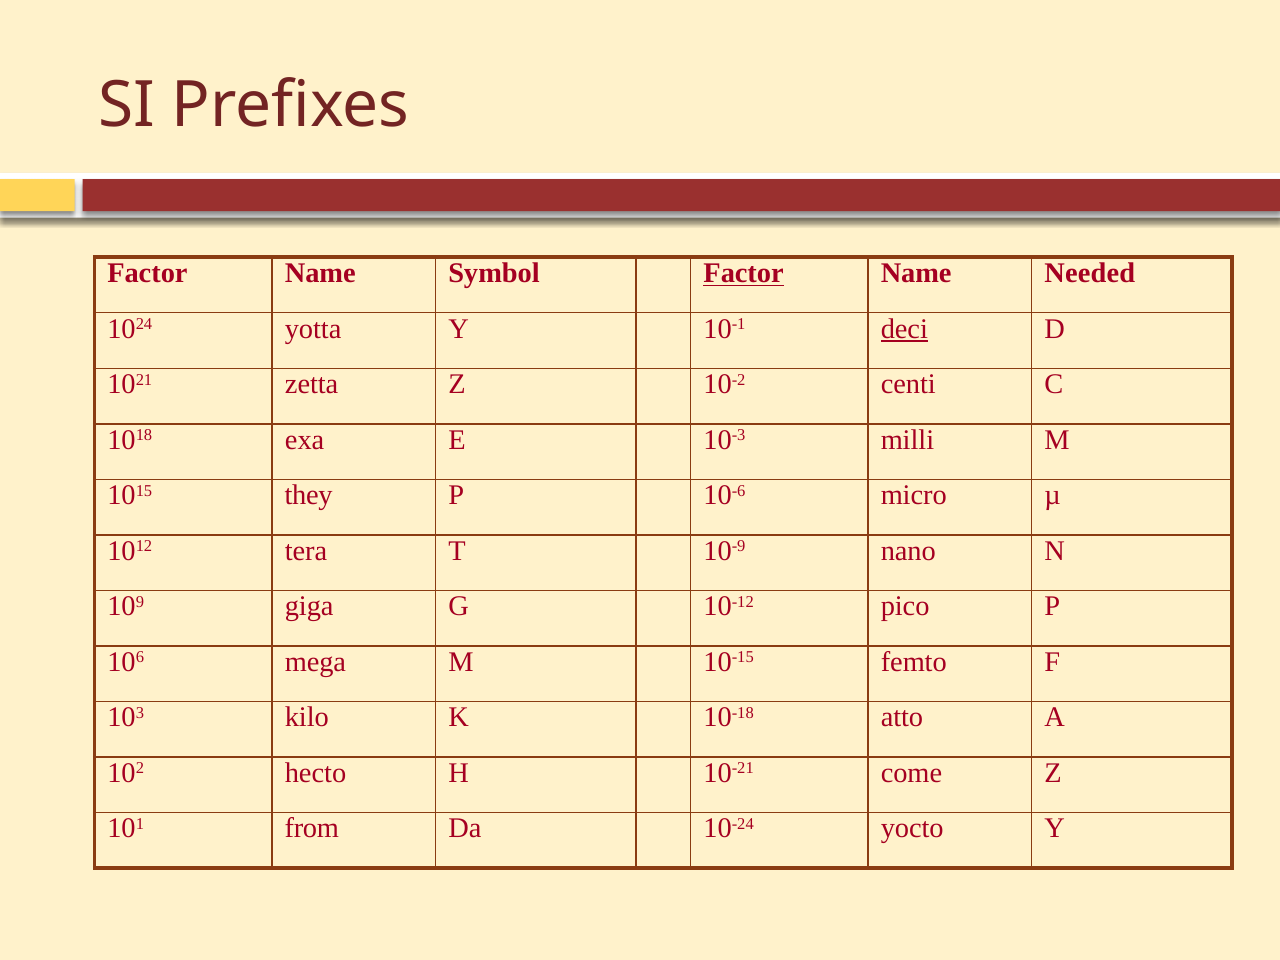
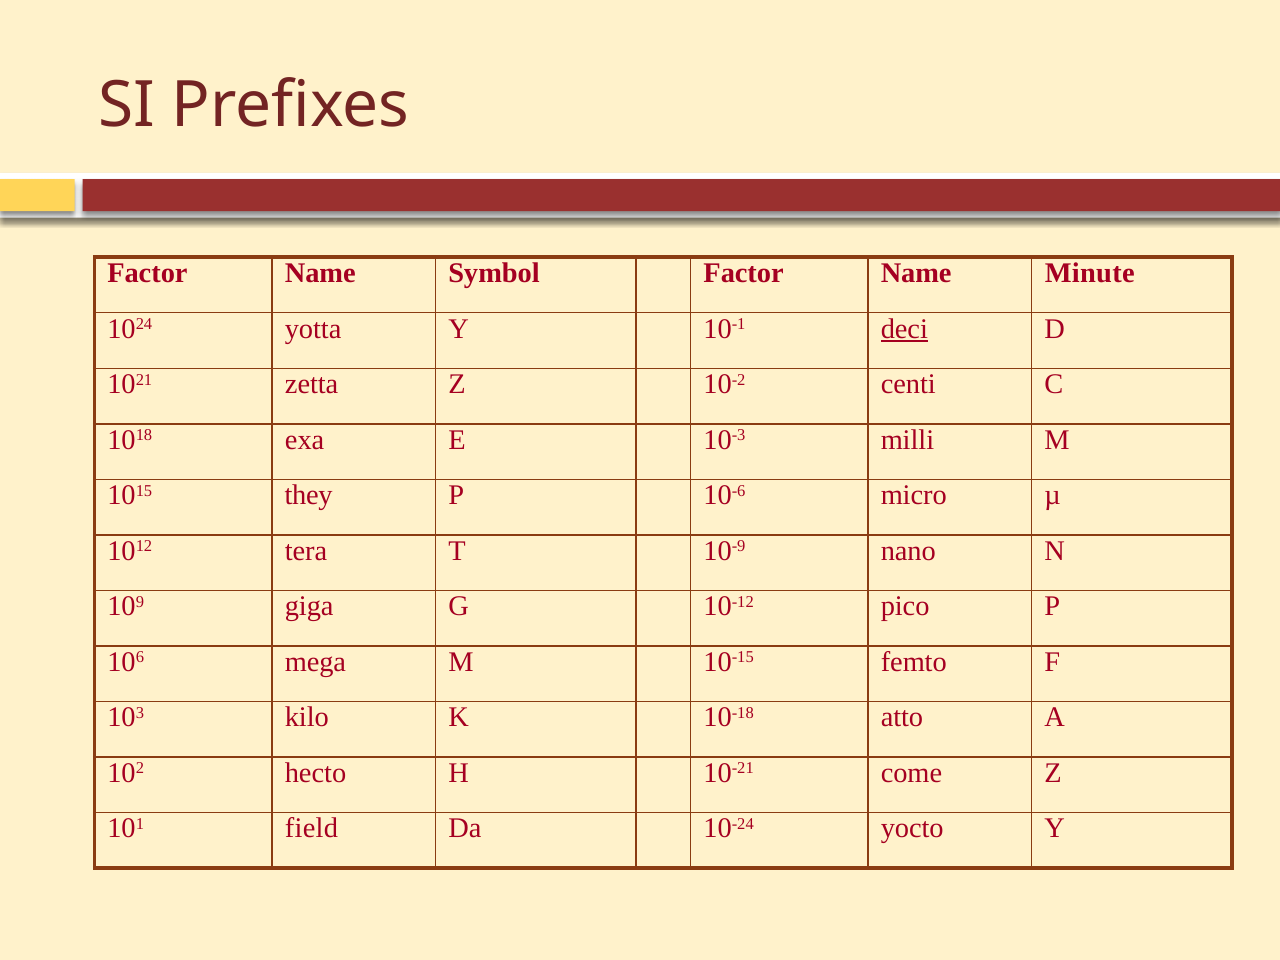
Factor at (744, 273) underline: present -> none
Needed: Needed -> Minute
from: from -> field
